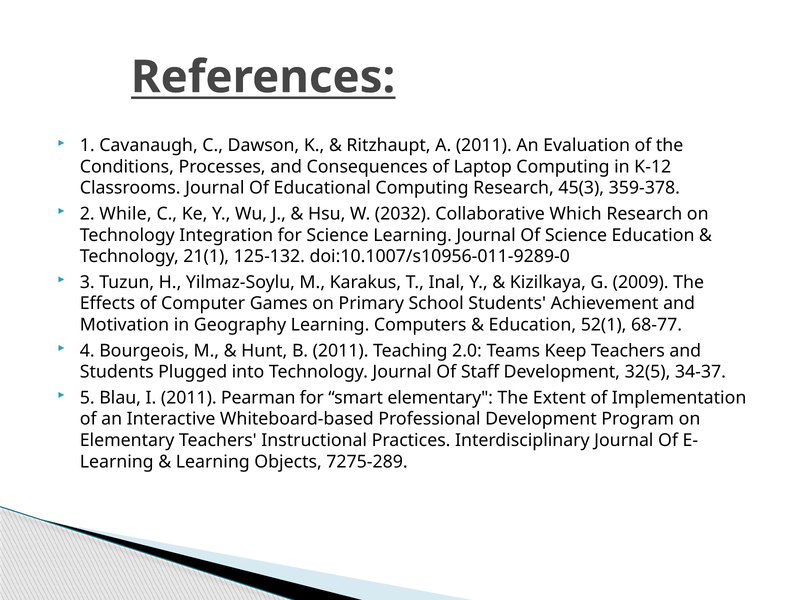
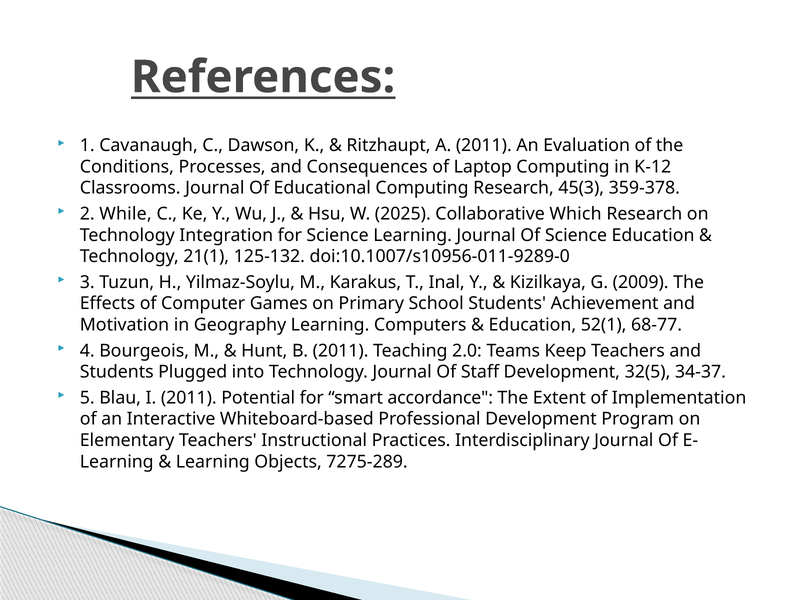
2032: 2032 -> 2025
Pearman: Pearman -> Potential
smart elementary: elementary -> accordance
